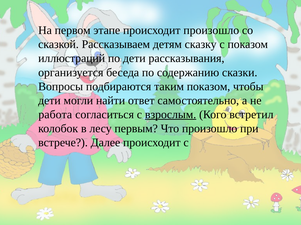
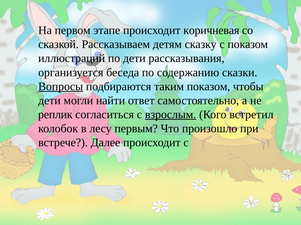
происходит произошло: произошло -> коричневая
Вопросы underline: none -> present
работа: работа -> реплик
